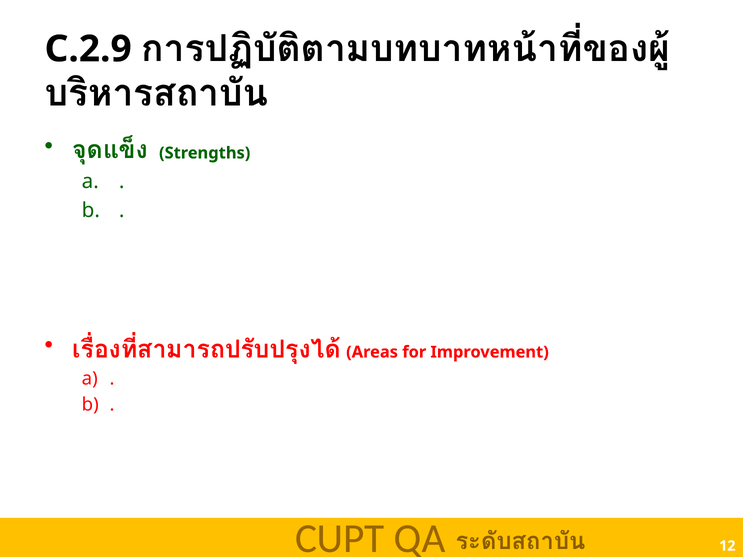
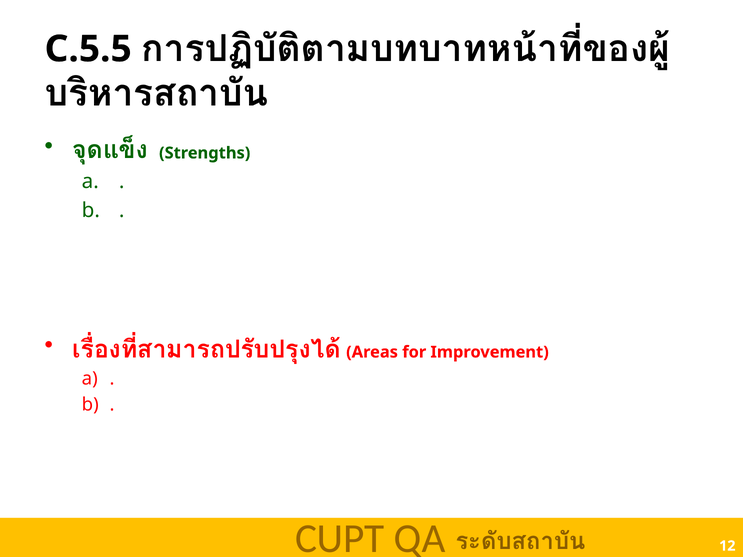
C.2.9: C.2.9 -> C.5.5
